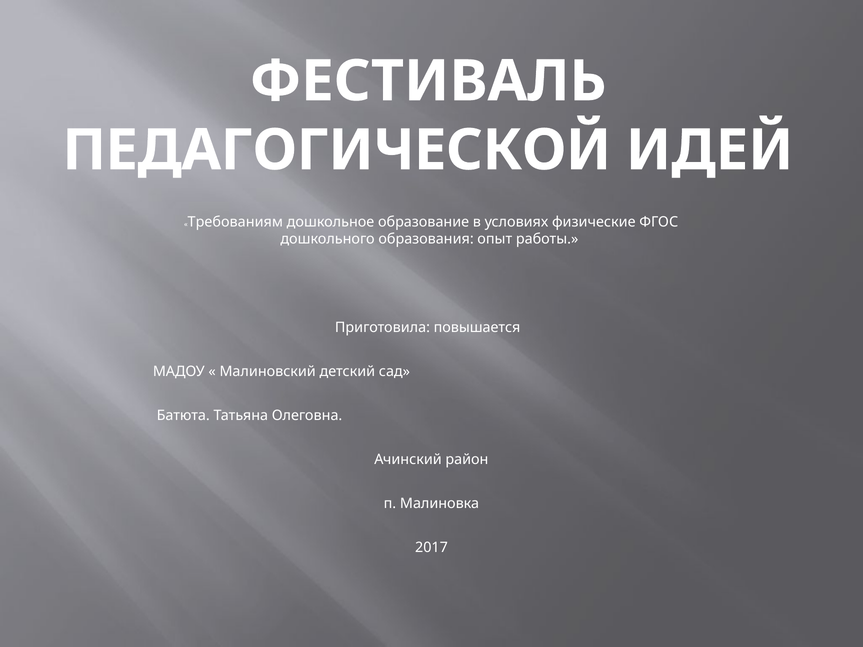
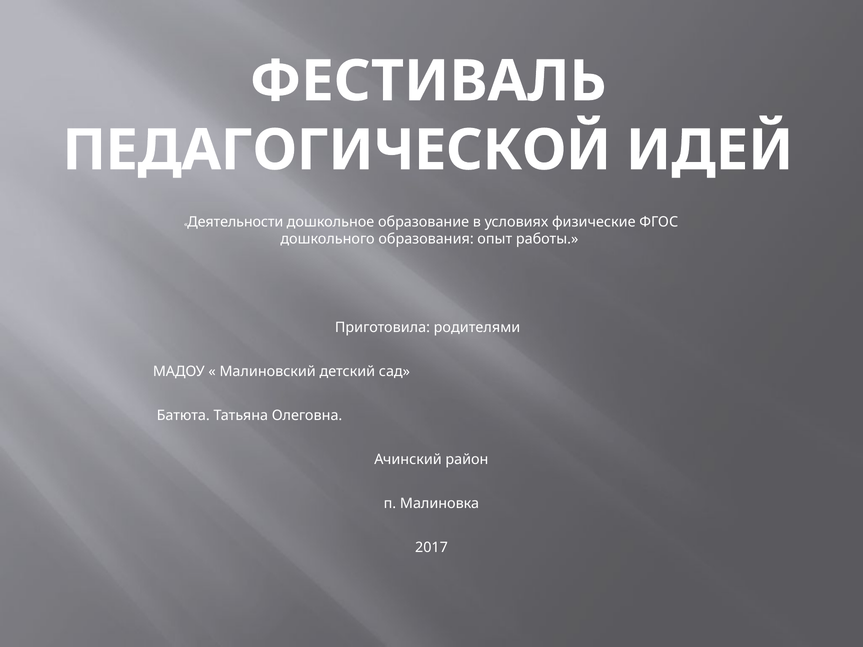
Требованиям: Требованиям -> Деятельности
повышается: повышается -> родителями
